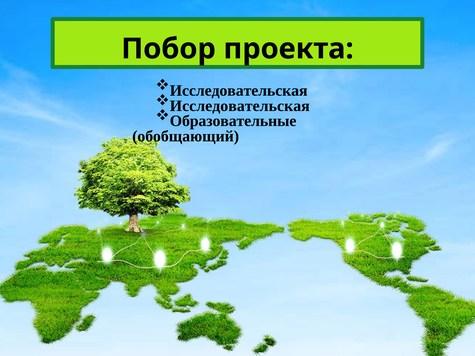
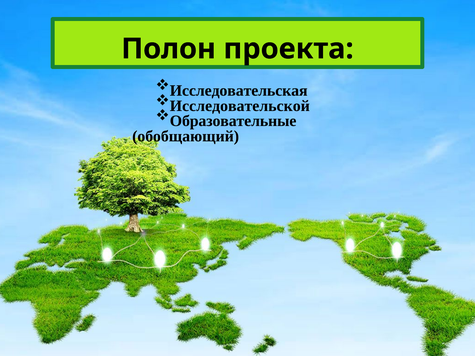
Побор: Побор -> Полон
Исследовательская at (240, 106): Исследовательская -> Исследовательской
